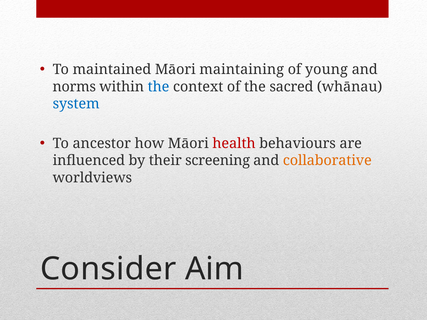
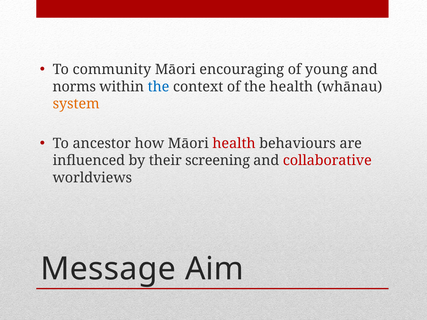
maintained: maintained -> community
maintaining: maintaining -> encouraging
the sacred: sacred -> health
system colour: blue -> orange
collaborative colour: orange -> red
Consider: Consider -> Message
